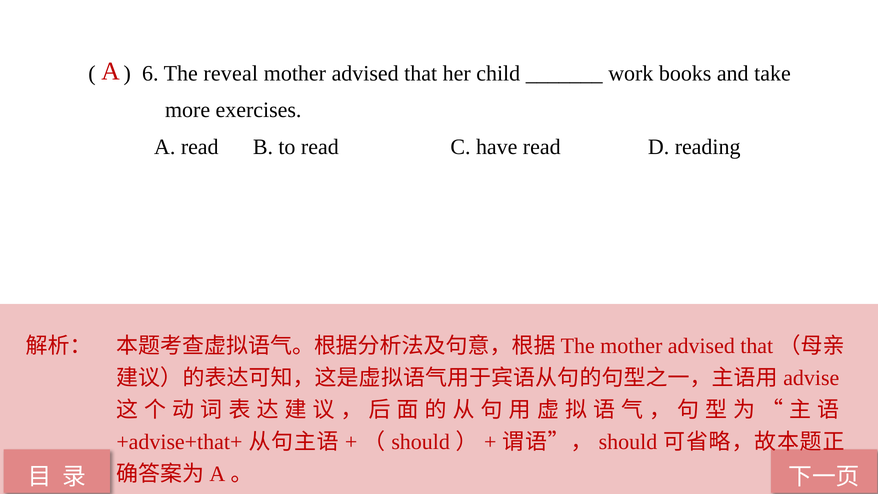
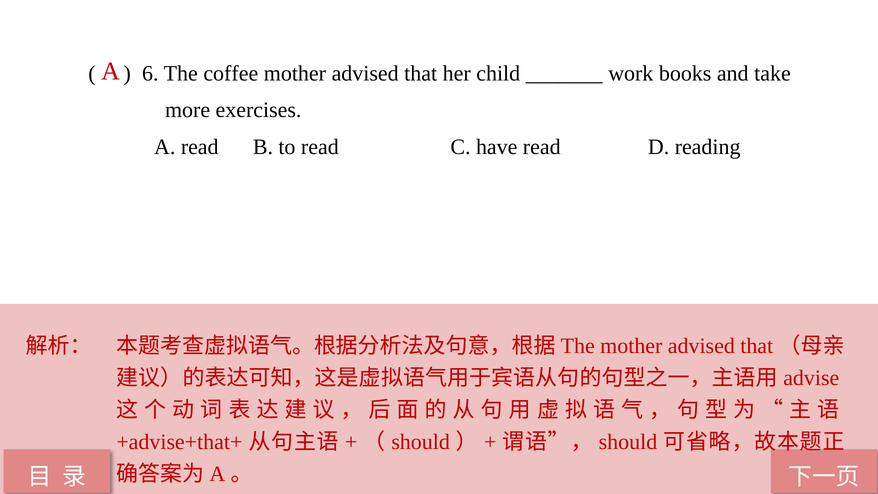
reveal: reveal -> coffee
